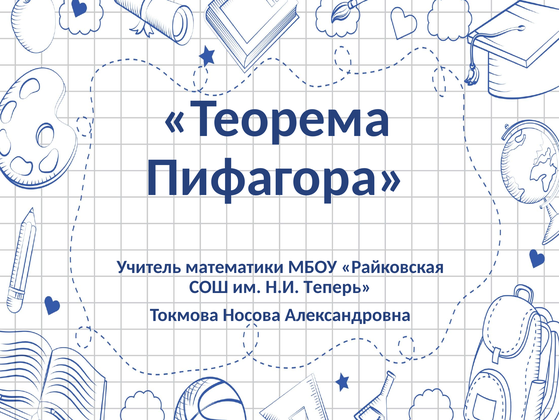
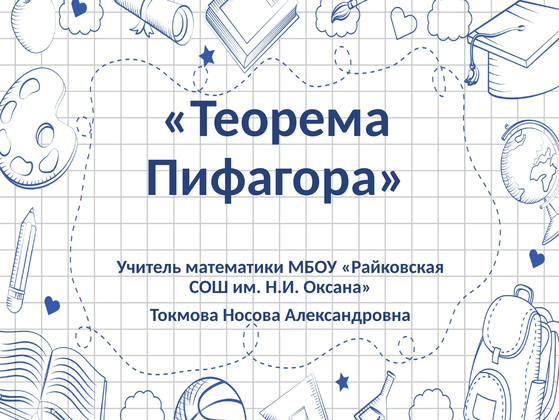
Теперь: Теперь -> Оксана
